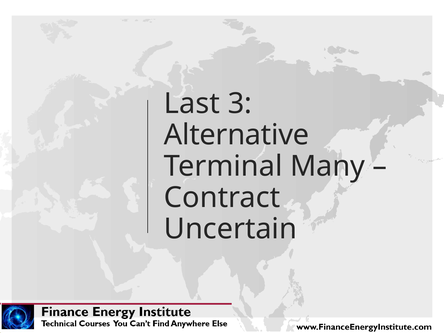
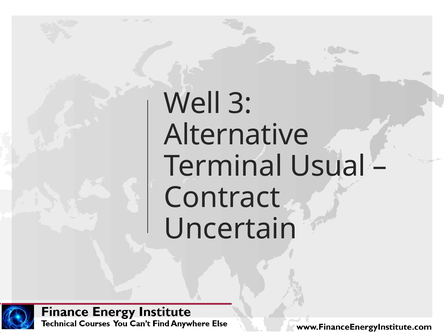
Last: Last -> Well
Many: Many -> Usual
